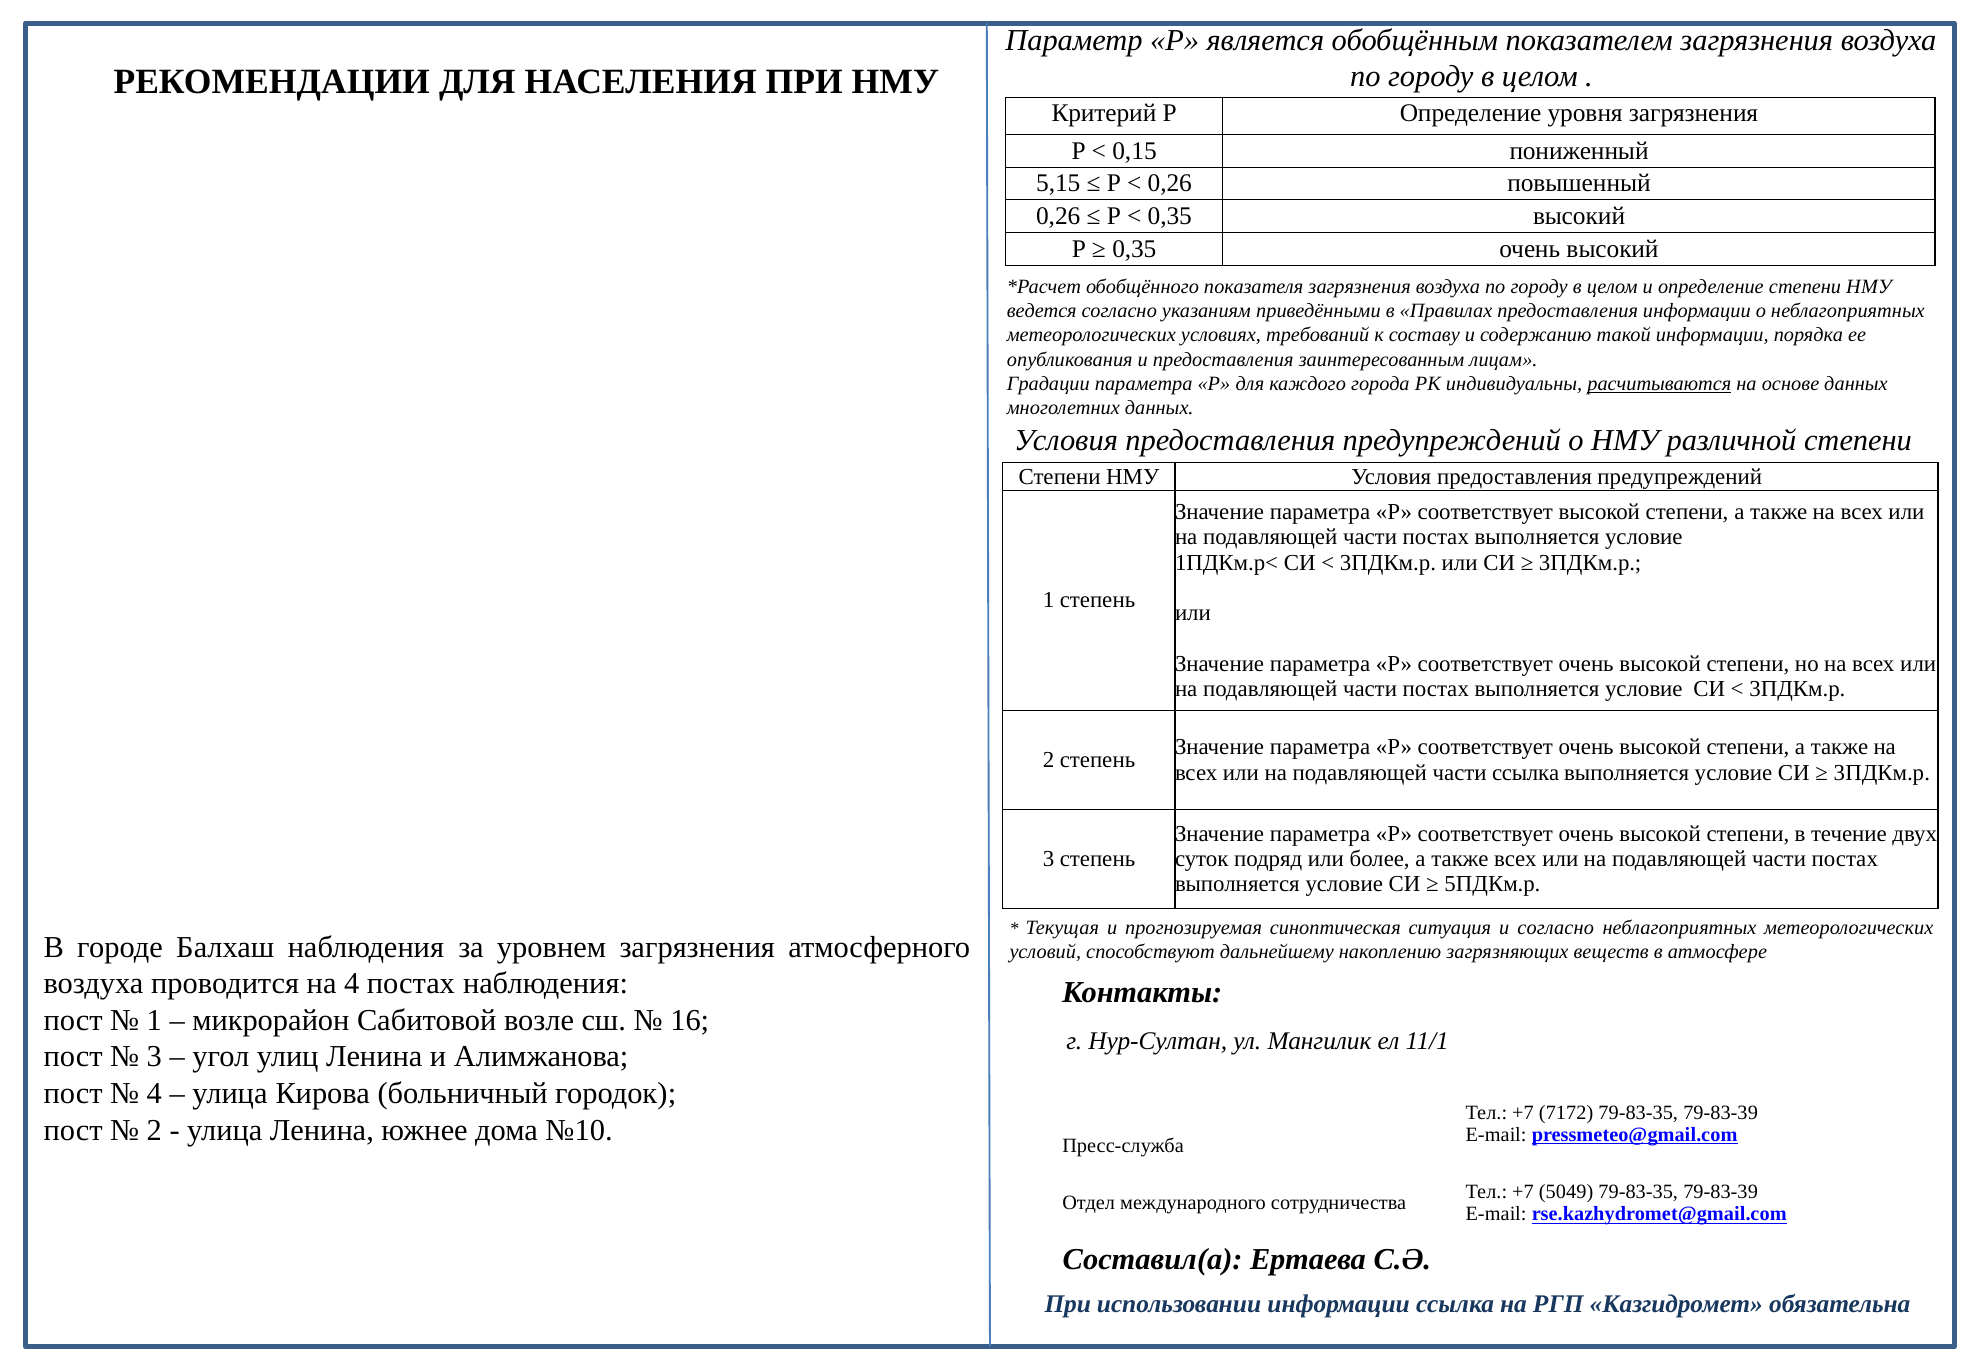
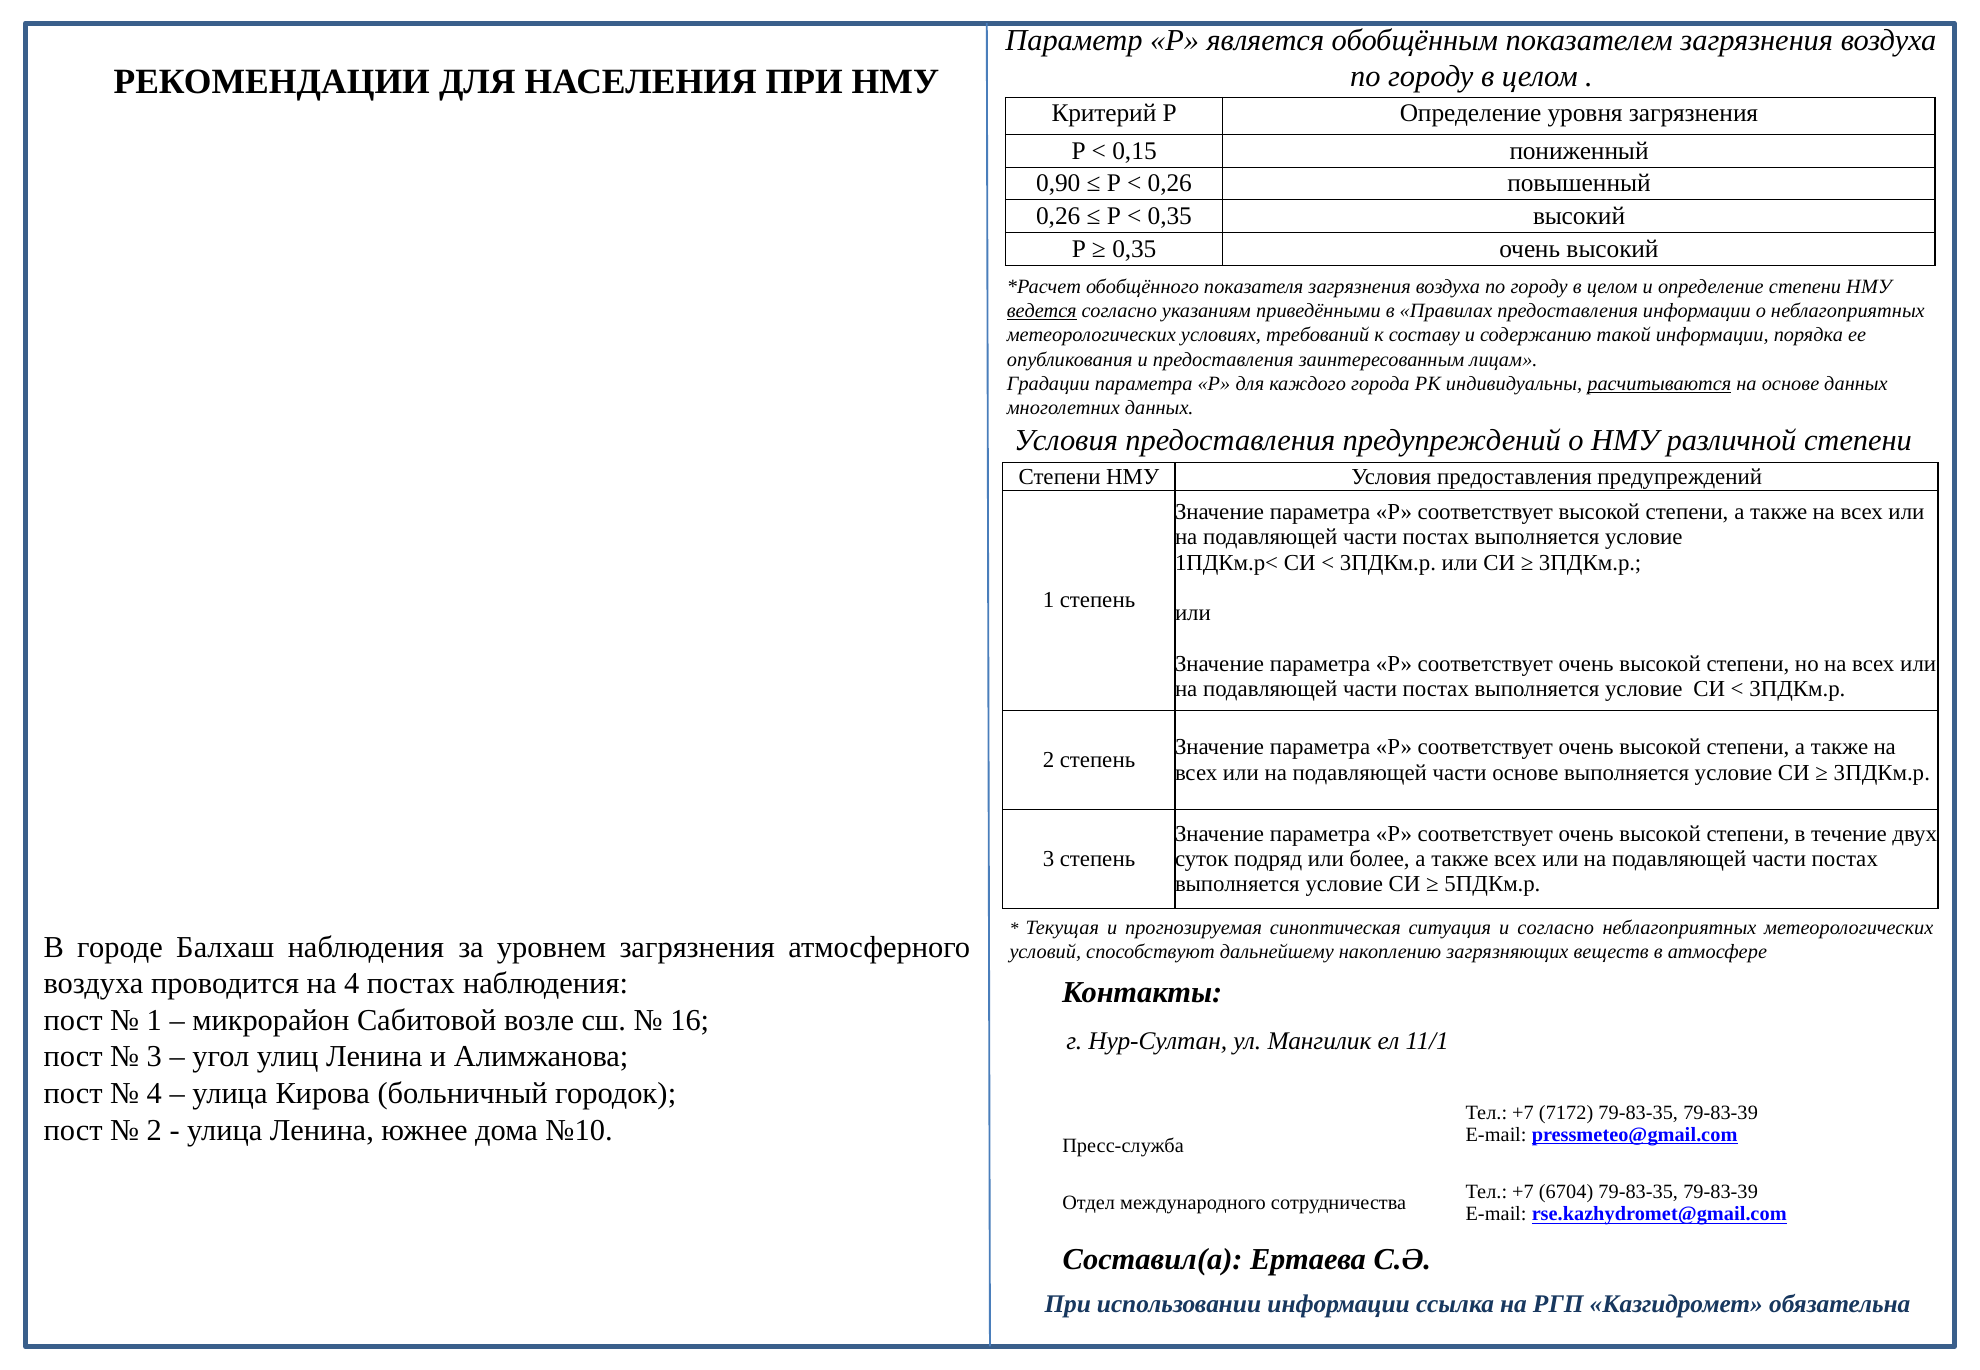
5,15: 5,15 -> 0,90
ведется underline: none -> present
части ссылка: ссылка -> основе
5049: 5049 -> 6704
